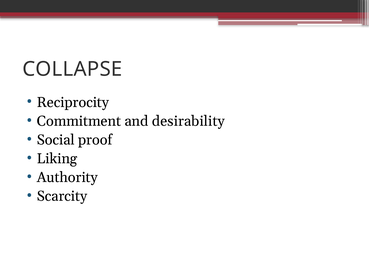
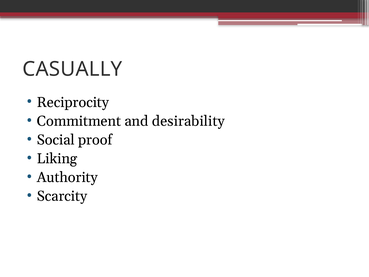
COLLAPSE: COLLAPSE -> CASUALLY
